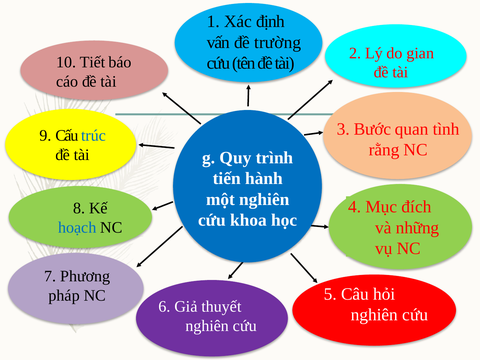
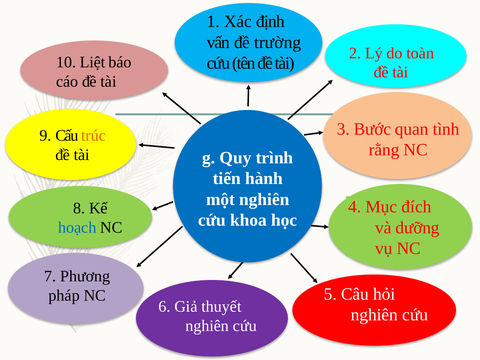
gian: gian -> toàn
Tiết: Tiết -> Liệt
trúc colour: blue -> orange
những: những -> dưỡng
